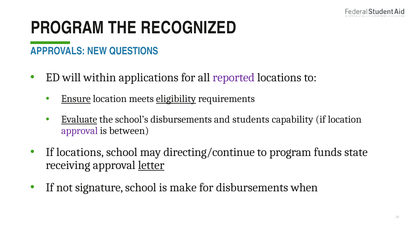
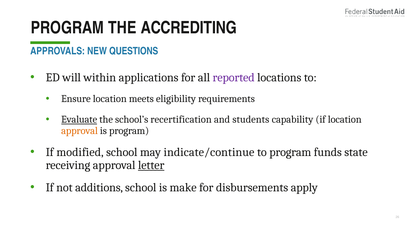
RECOGNIZED: RECOGNIZED -> ACCREDITING
Ensure underline: present -> none
eligibility underline: present -> none
school’s disbursements: disbursements -> recertification
approval at (80, 130) colour: purple -> orange
is between: between -> program
If locations: locations -> modified
directing/continue: directing/continue -> indicate/continue
signature: signature -> additions
when: when -> apply
